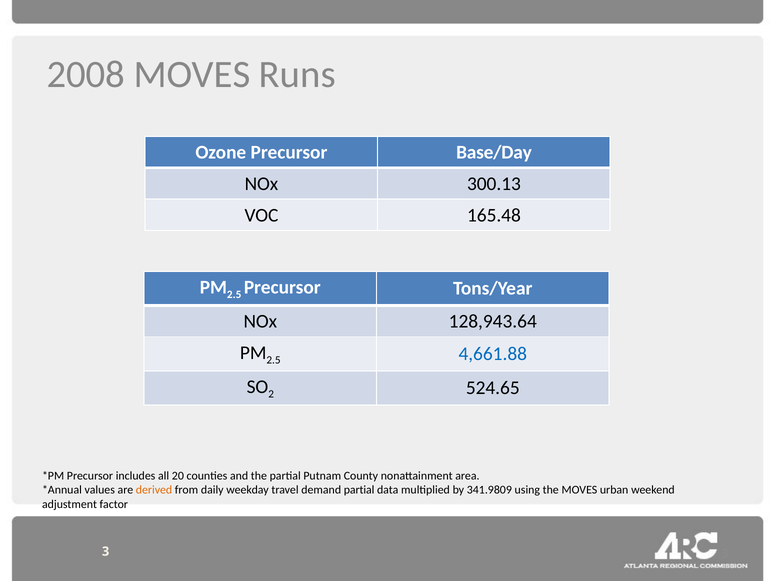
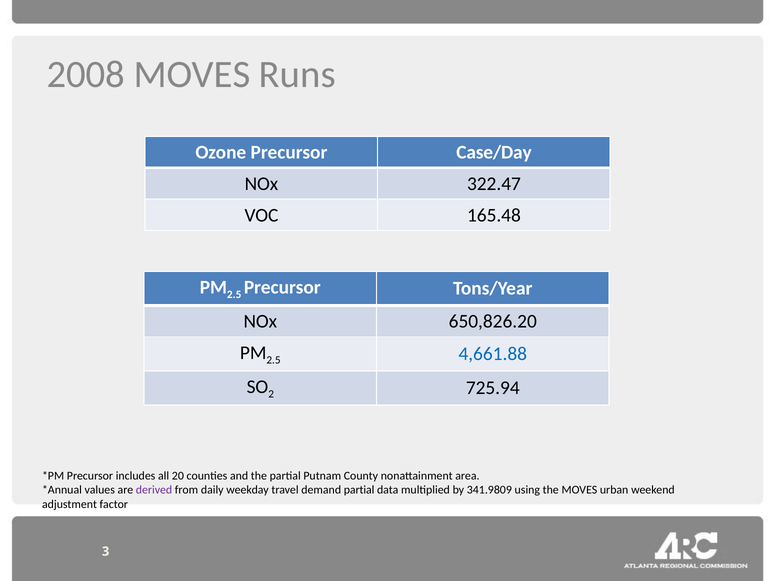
Base/Day: Base/Day -> Case/Day
300.13: 300.13 -> 322.47
128,943.64: 128,943.64 -> 650,826.20
524.65: 524.65 -> 725.94
derived colour: orange -> purple
